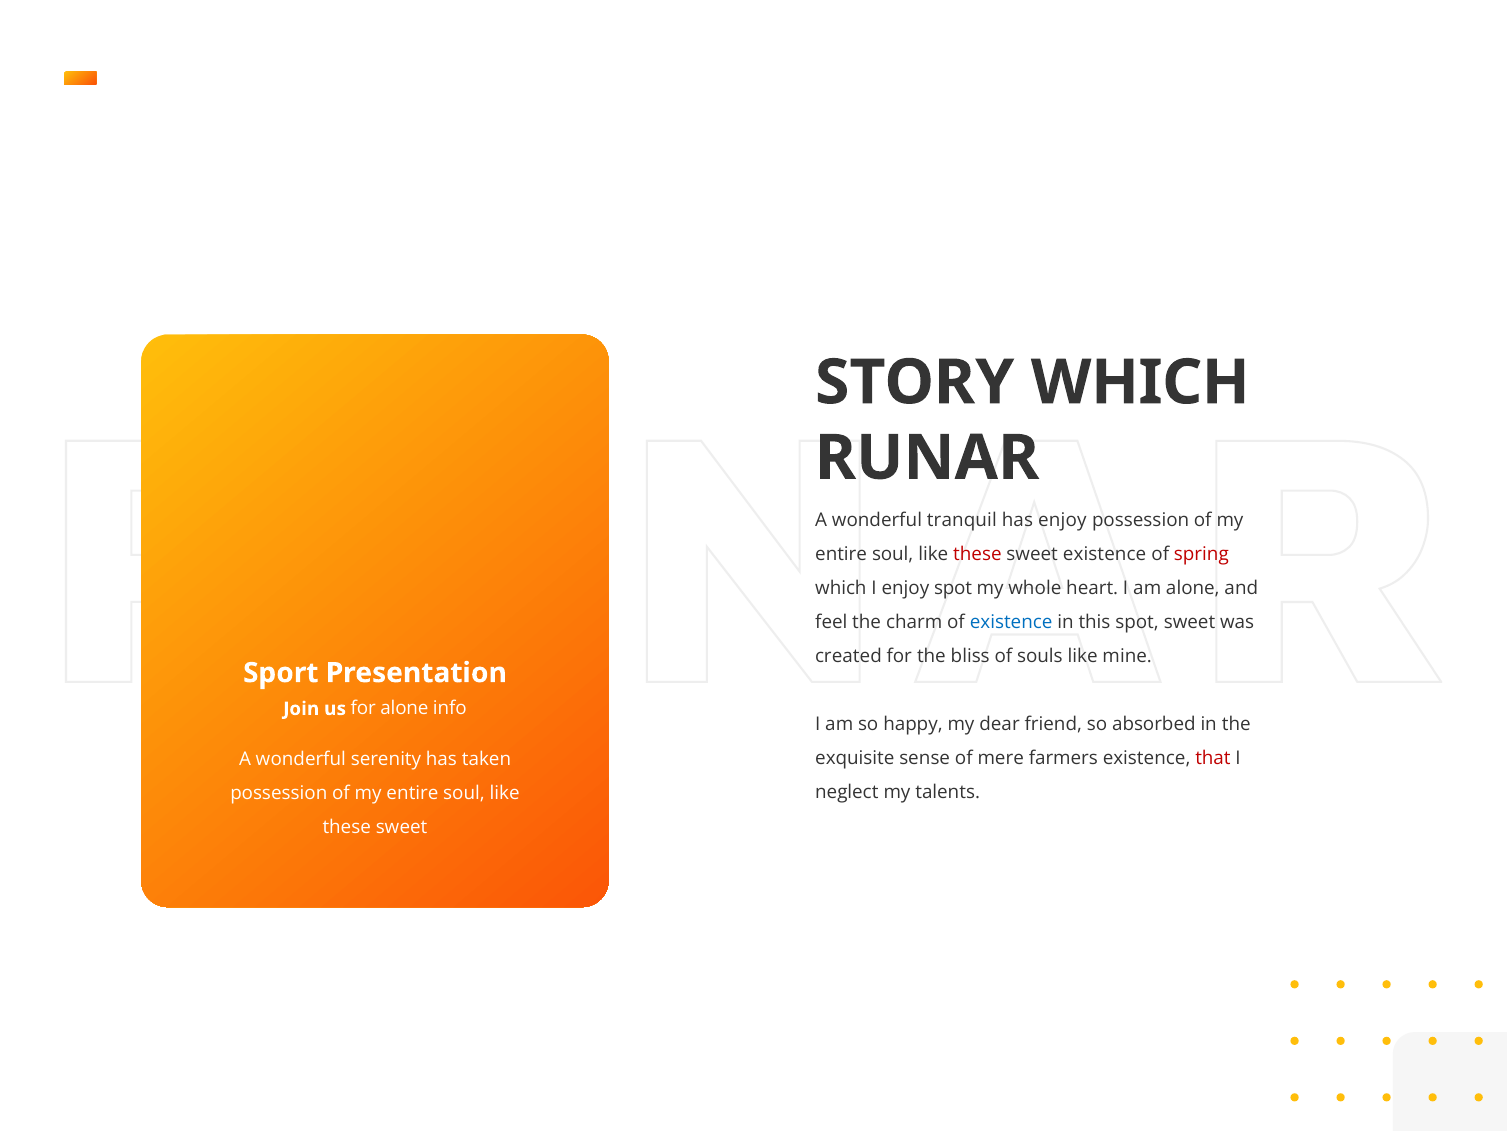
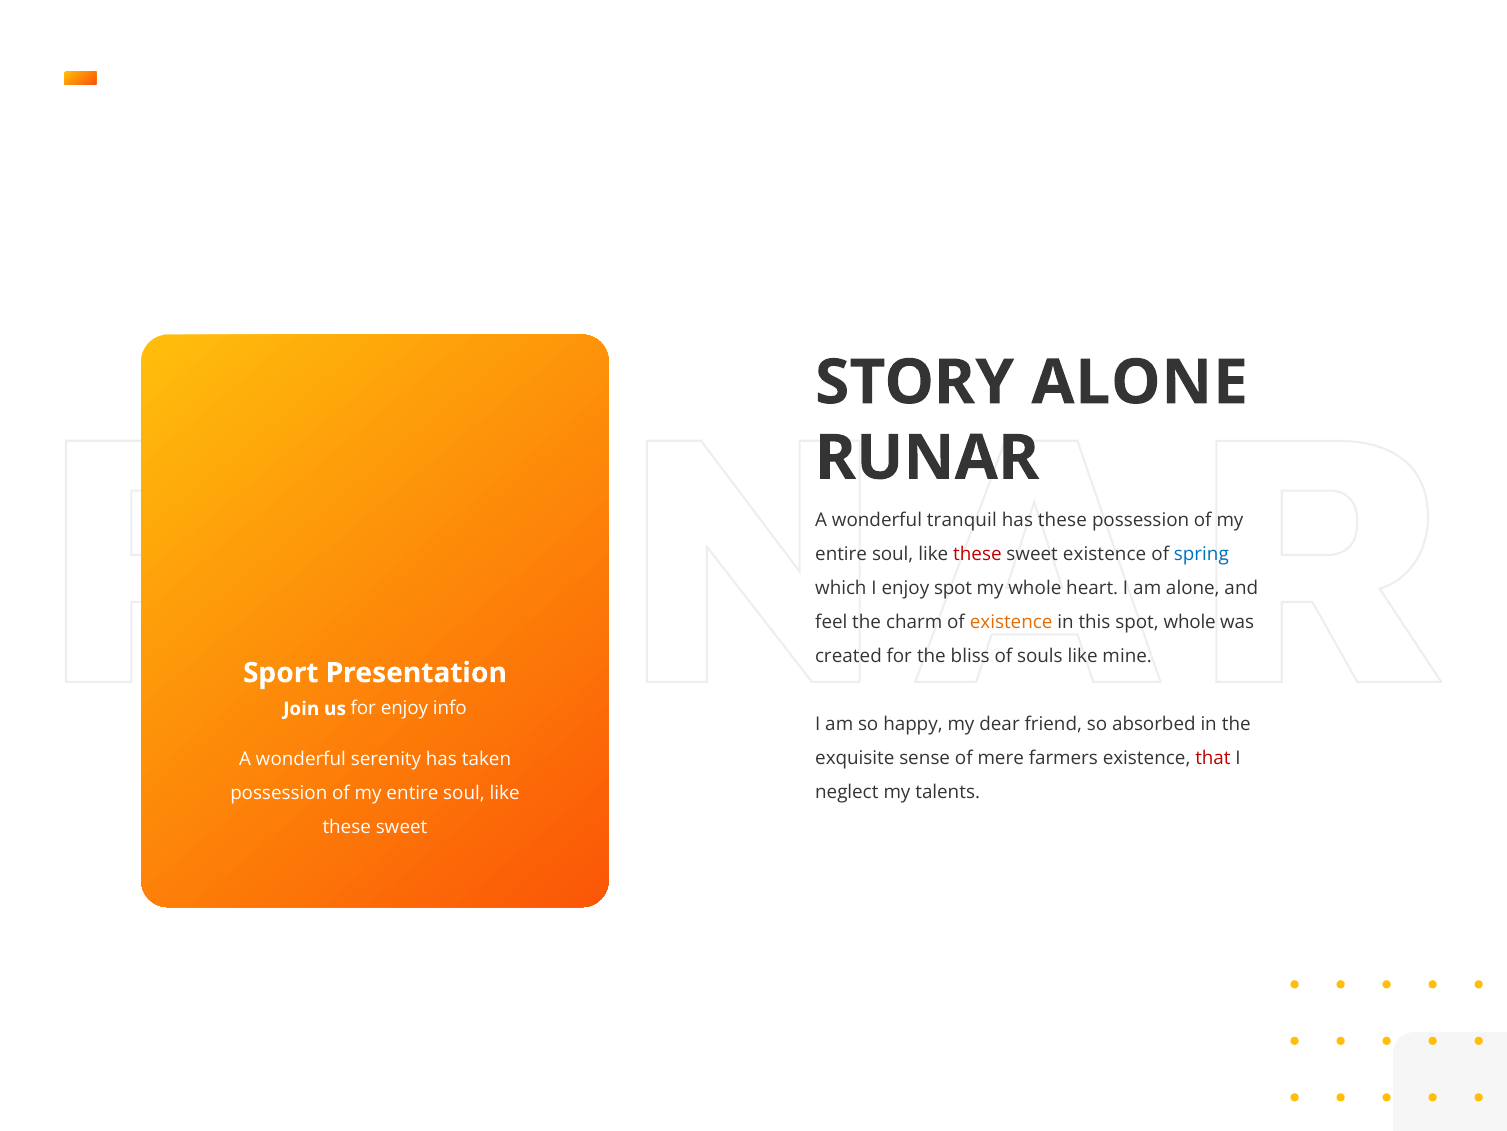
STORY WHICH: WHICH -> ALONE
has enjoy: enjoy -> these
spring colour: red -> blue
existence at (1011, 622) colour: blue -> orange
spot sweet: sweet -> whole
for alone: alone -> enjoy
